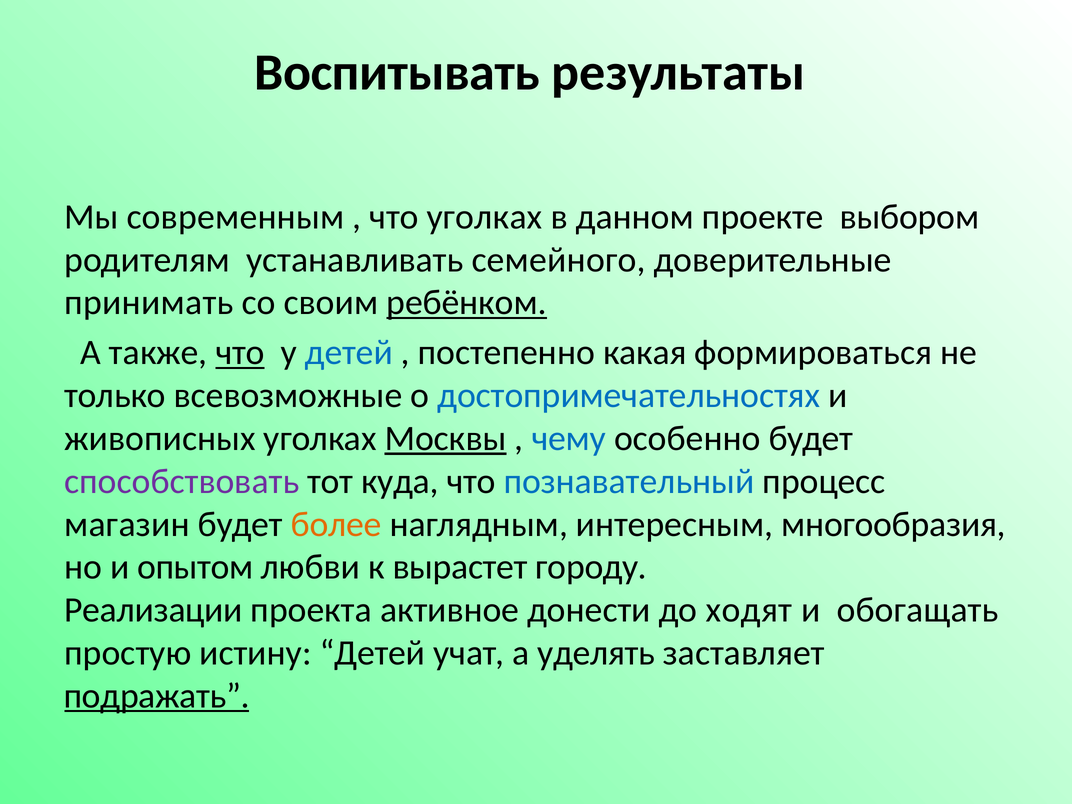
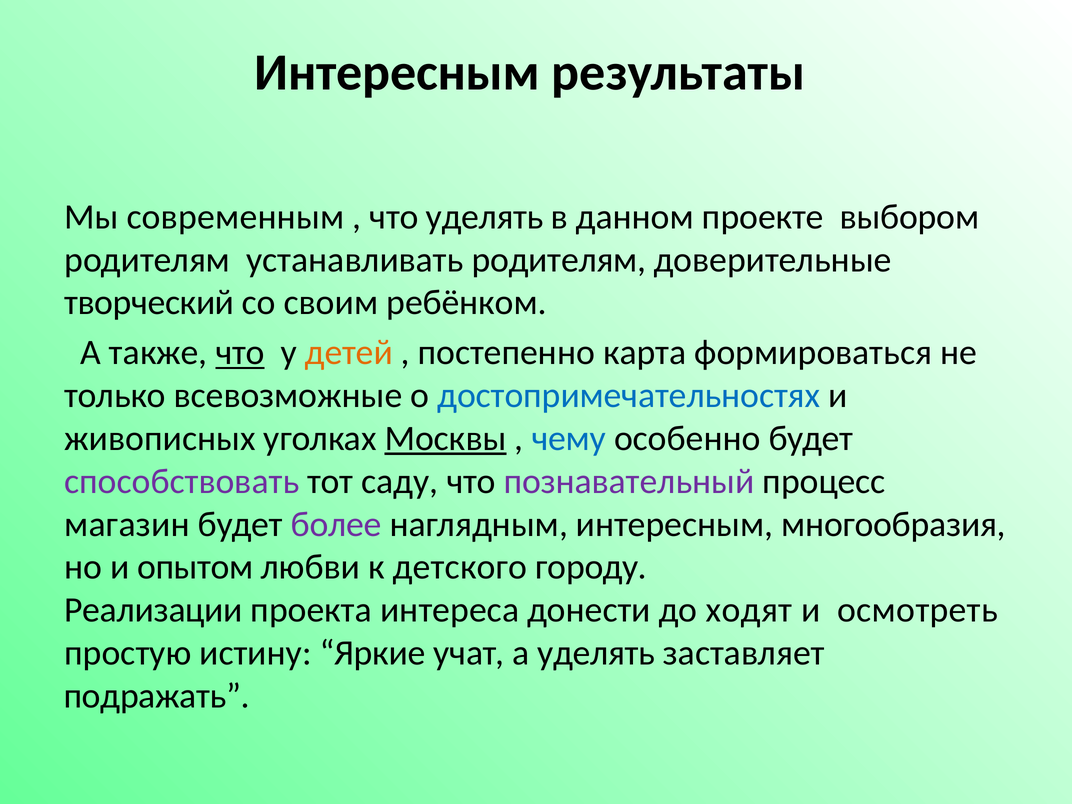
Воспитывать at (397, 72): Воспитывать -> Интересным
что уголках: уголках -> уделять
устанавливать семейного: семейного -> родителям
принимать: принимать -> творческий
ребёнком underline: present -> none
детей at (349, 353) colour: blue -> orange
какая: какая -> карта
куда: куда -> саду
познавательный colour: blue -> purple
более colour: orange -> purple
вырастет: вырастет -> детского
активное: активное -> интереса
обогащать: обогащать -> осмотреть
истину Детей: Детей -> Яркие
подражать underline: present -> none
